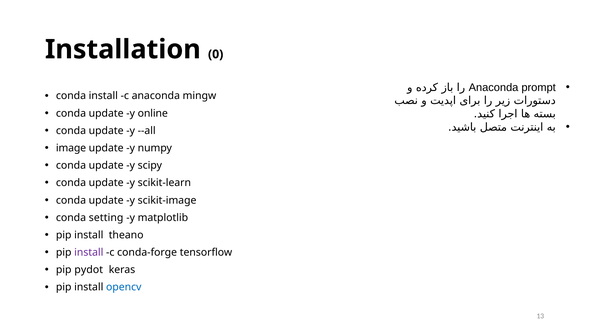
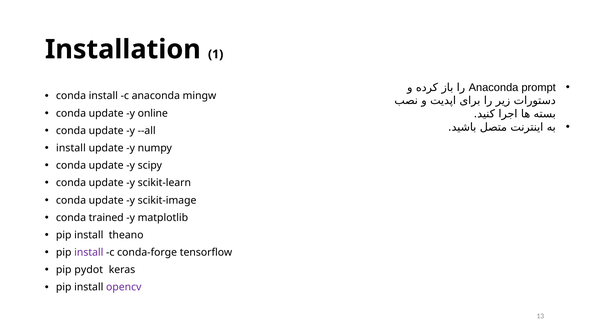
0: 0 -> 1
image at (71, 148): image -> install
setting: setting -> trained
opencv colour: blue -> purple
